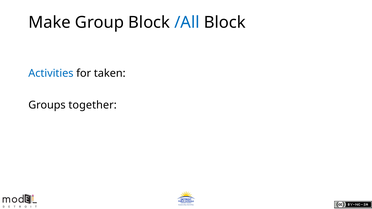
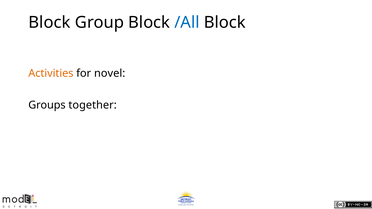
Make at (50, 22): Make -> Block
Activities colour: blue -> orange
taken: taken -> novel
